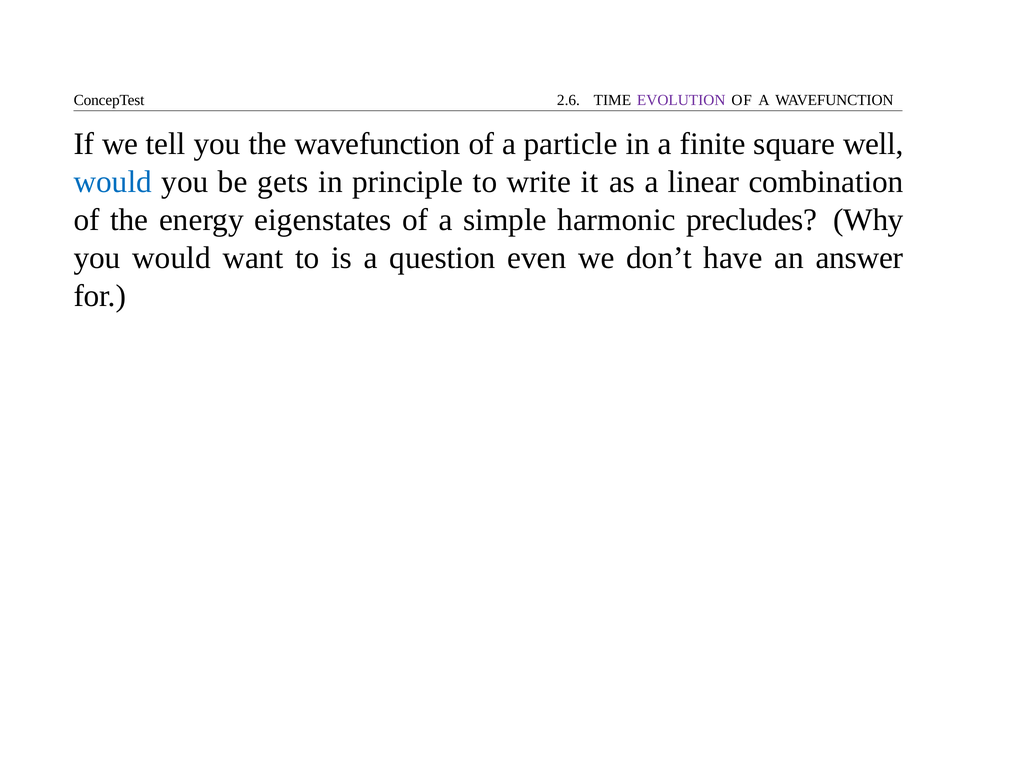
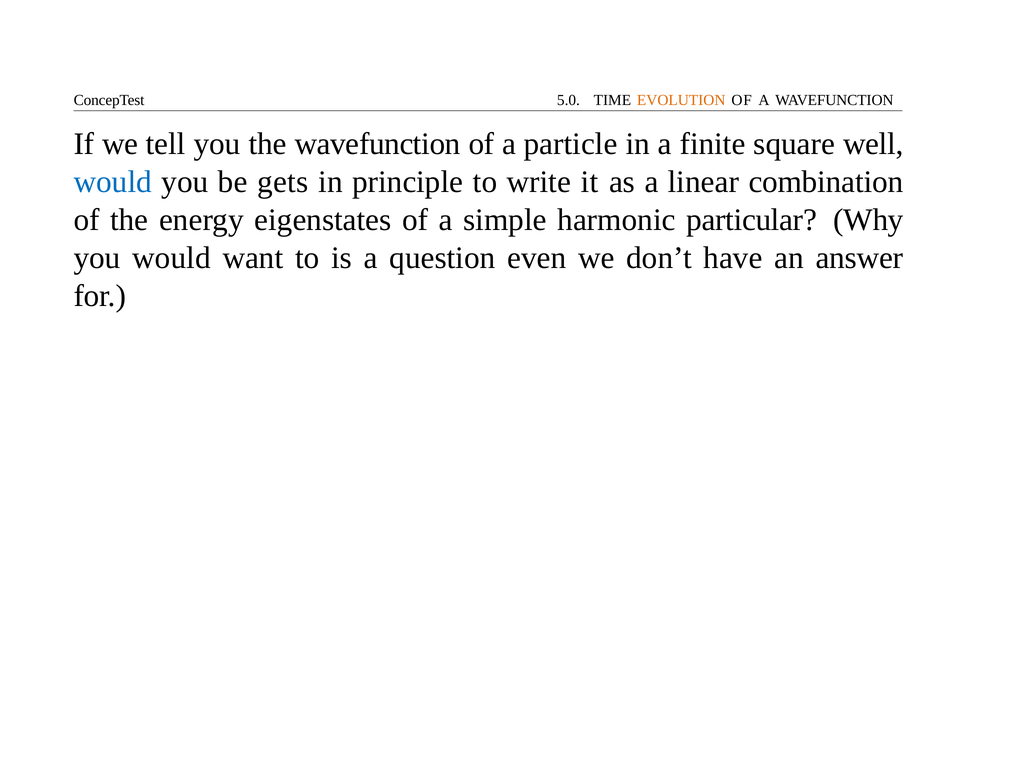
2.6: 2.6 -> 5.0
EVOLUTION colour: purple -> orange
precludes: precludes -> particular
